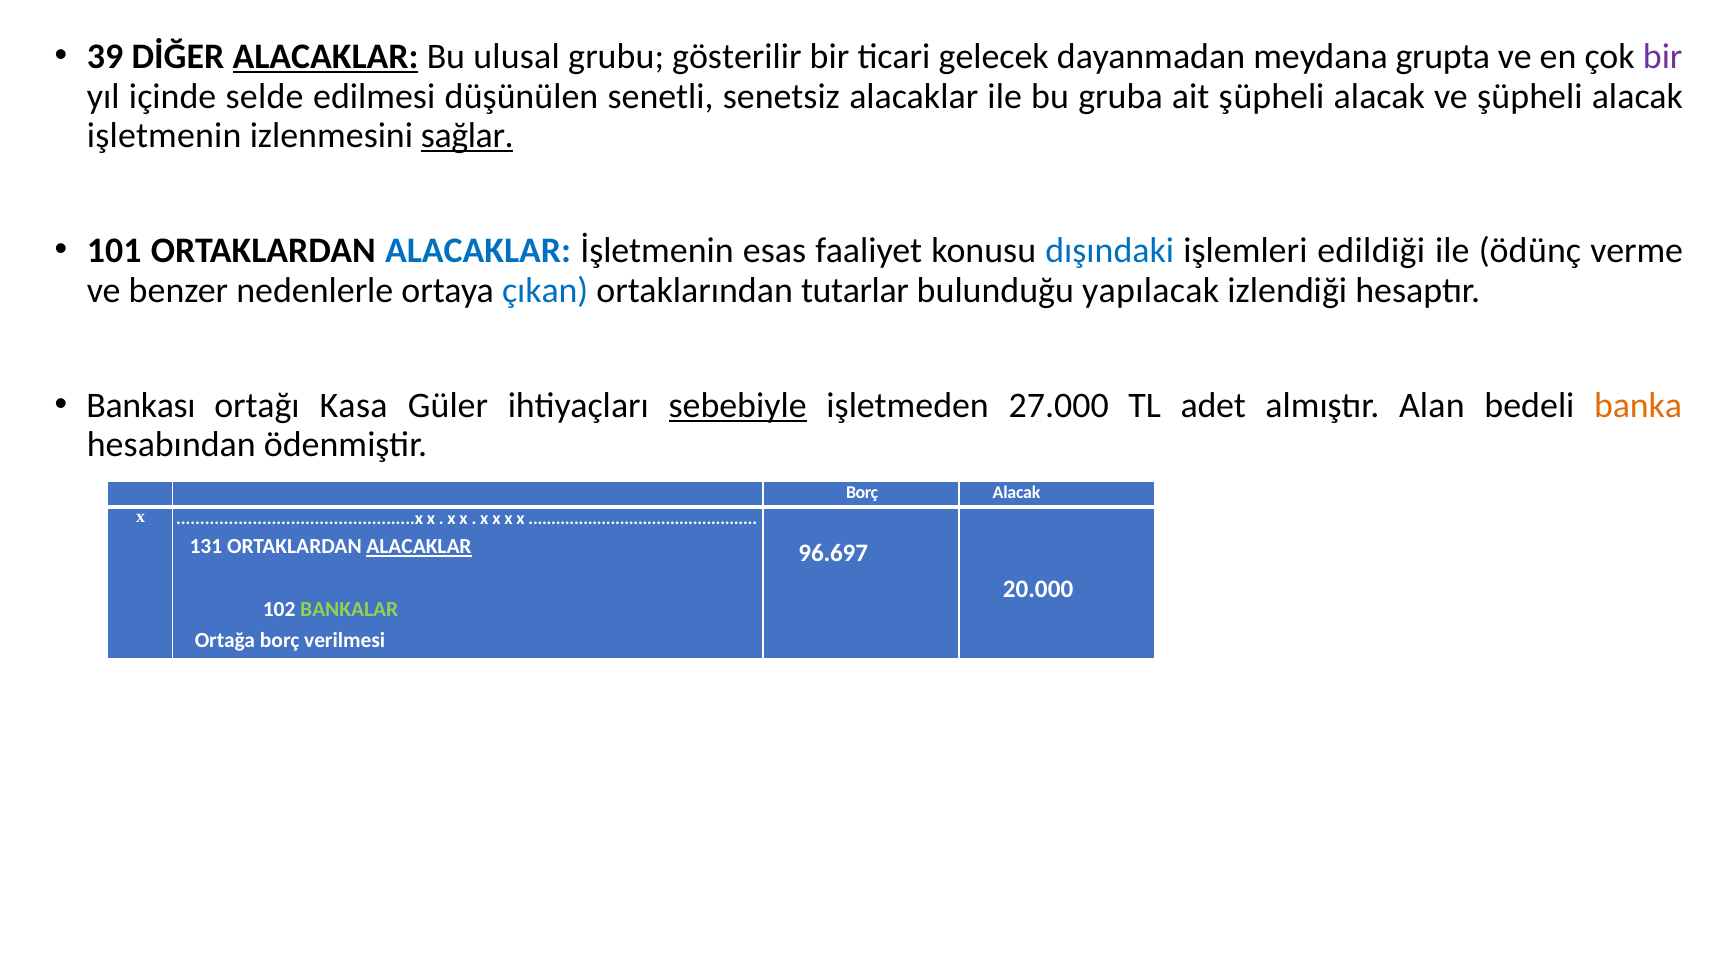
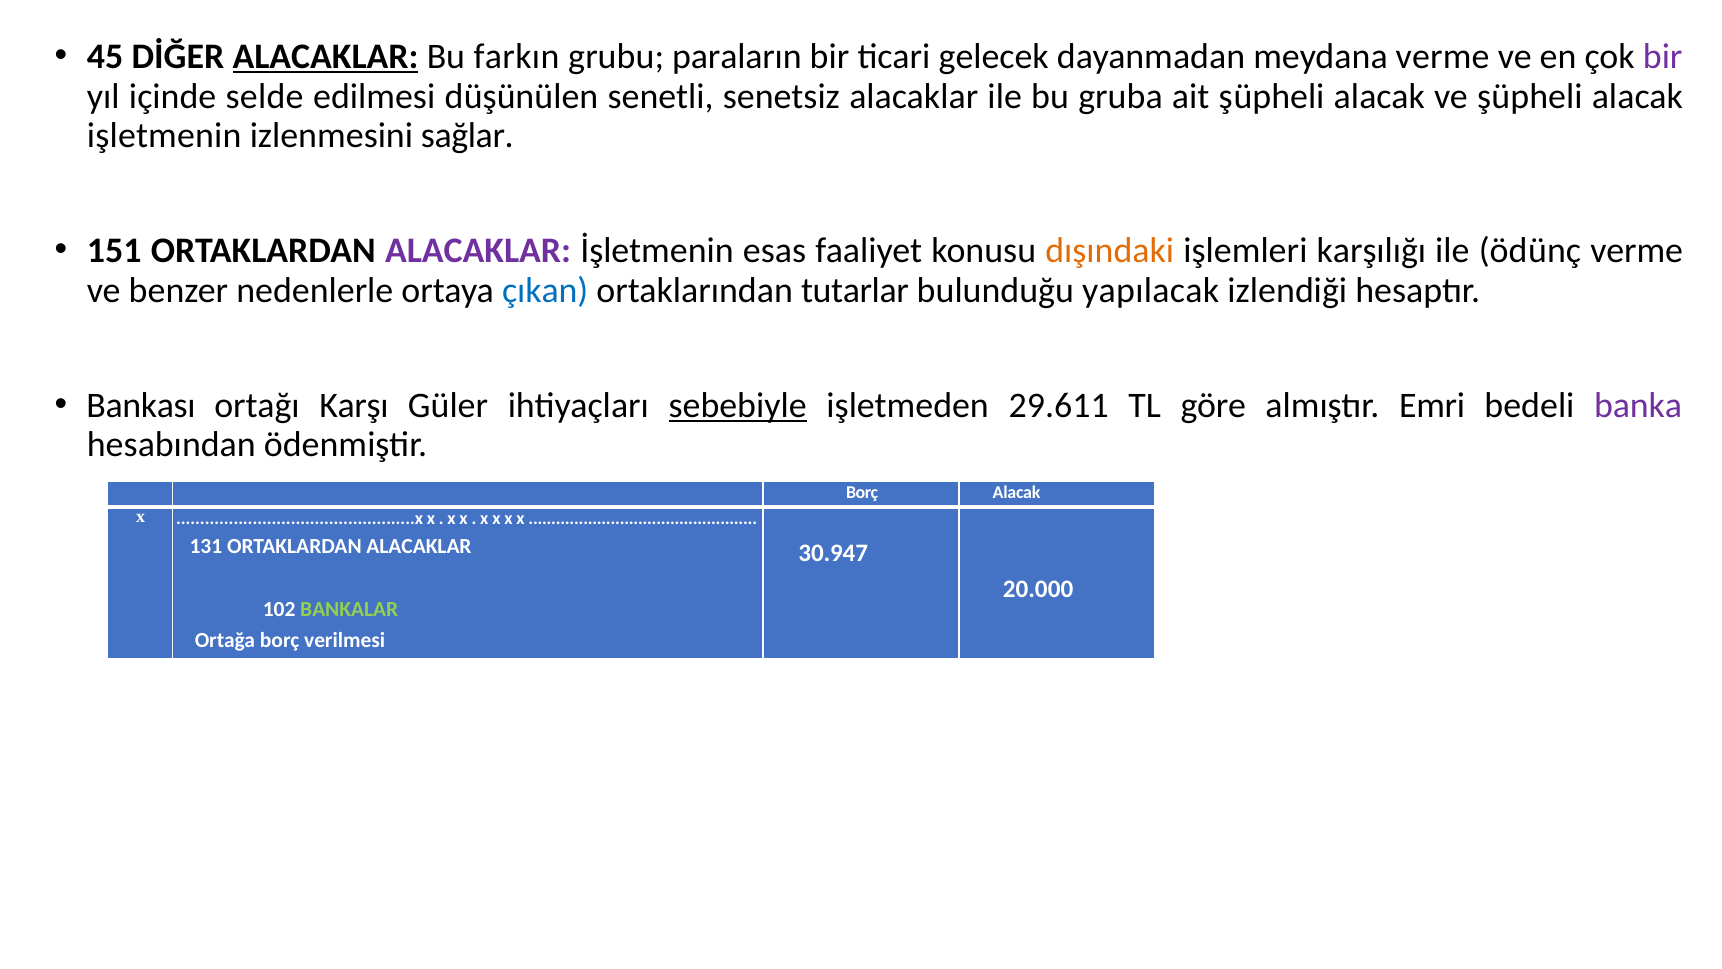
39: 39 -> 45
ulusal: ulusal -> farkın
gösterilir: gösterilir -> paraların
meydana grupta: grupta -> verme
sağlar underline: present -> none
101: 101 -> 151
ALACAKLAR at (478, 251) colour: blue -> purple
dışındaki colour: blue -> orange
edildiği: edildiği -> karşılığı
Kasa: Kasa -> Karşı
27.000: 27.000 -> 29.611
adet: adet -> göre
Alan: Alan -> Emri
banka colour: orange -> purple
ALACAKLAR at (419, 546) underline: present -> none
96.697: 96.697 -> 30.947
